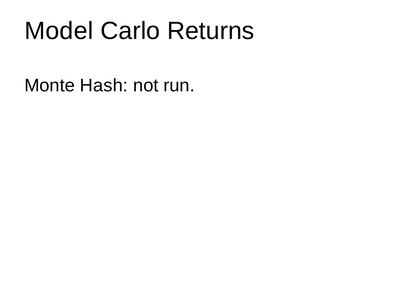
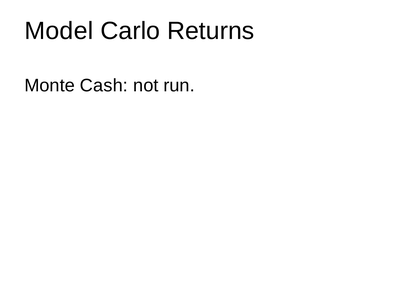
Hash: Hash -> Cash
